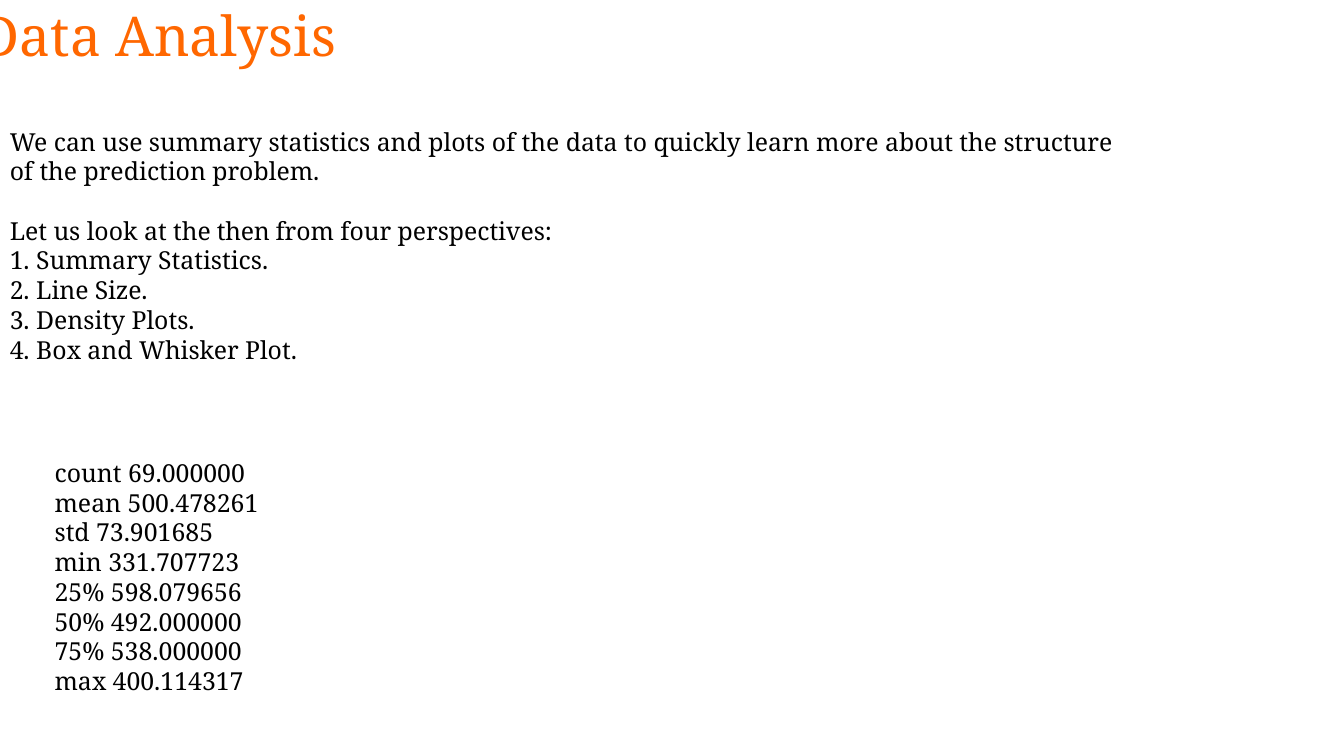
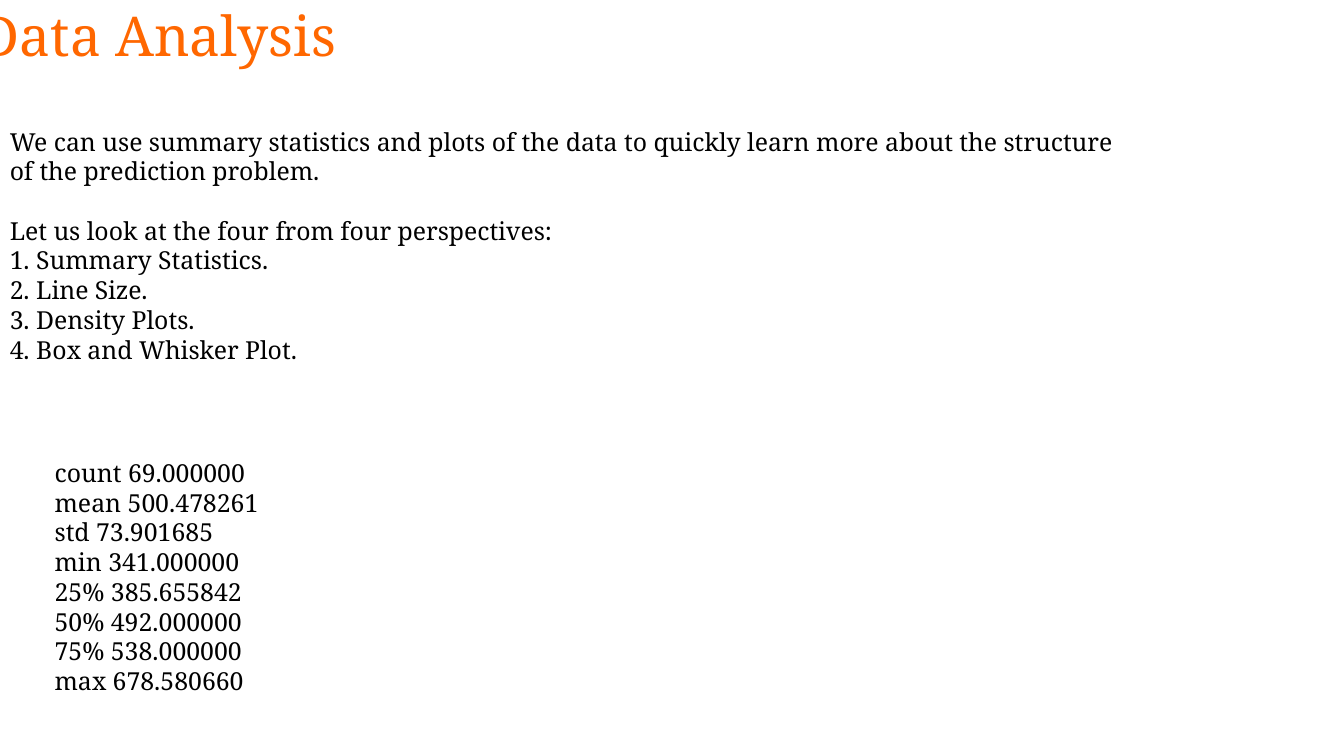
the then: then -> four
331.707723: 331.707723 -> 341.000000
598.079656: 598.079656 -> 385.655842
400.114317: 400.114317 -> 678.580660
